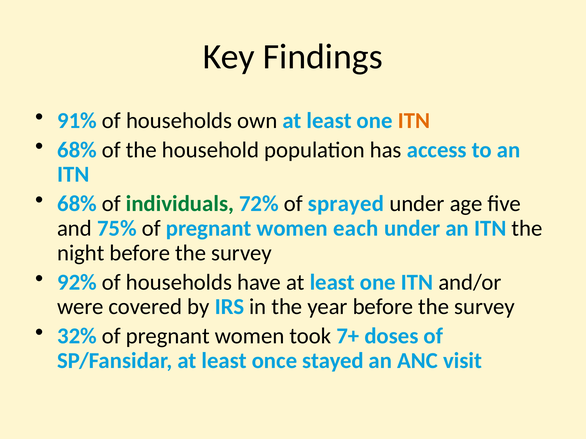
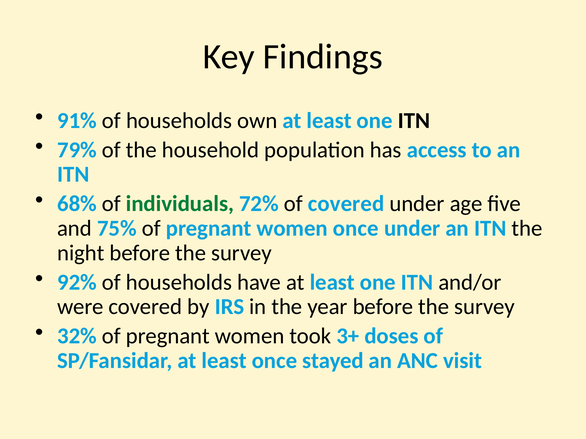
ITN at (414, 121) colour: orange -> black
68% at (77, 150): 68% -> 79%
of sprayed: sprayed -> covered
women each: each -> once
7+: 7+ -> 3+
